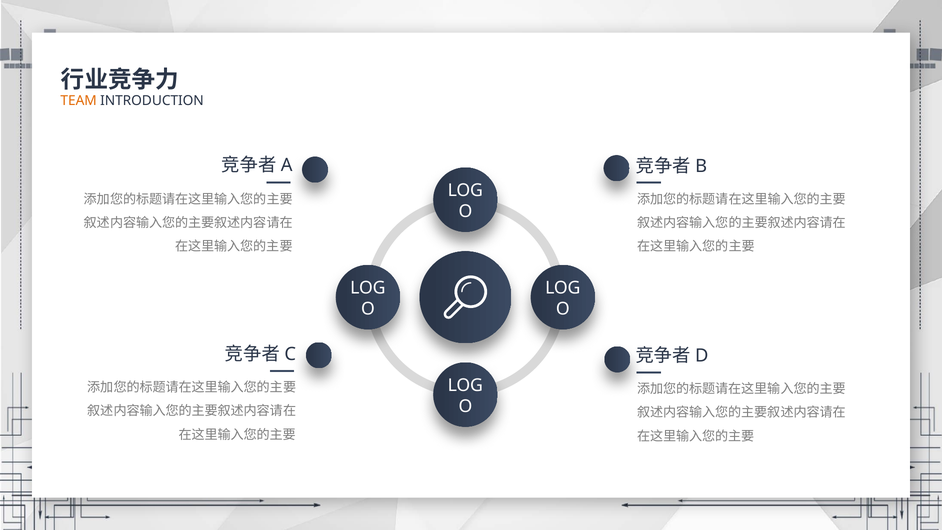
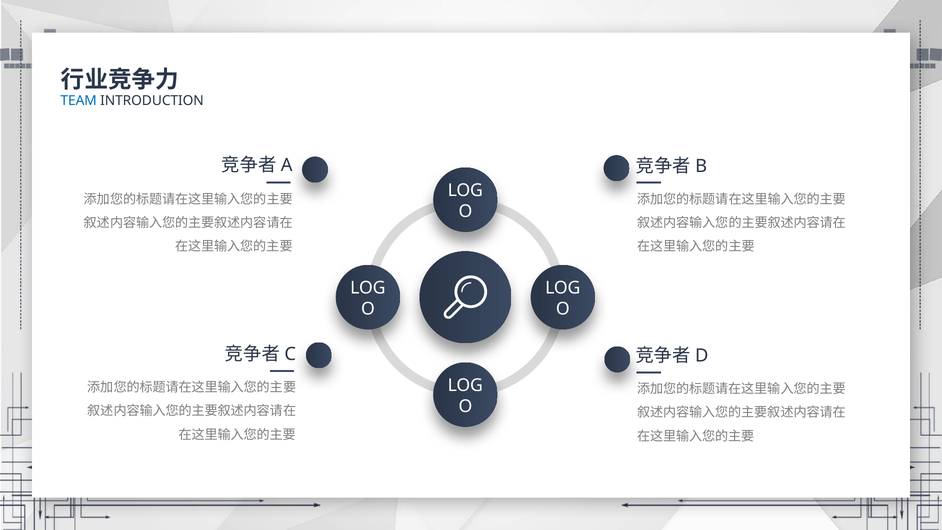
TEAM colour: orange -> blue
